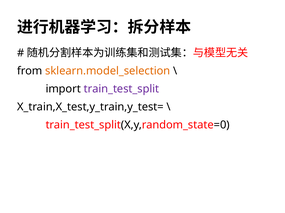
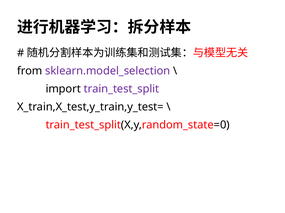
sklearn.model_selection colour: orange -> purple
